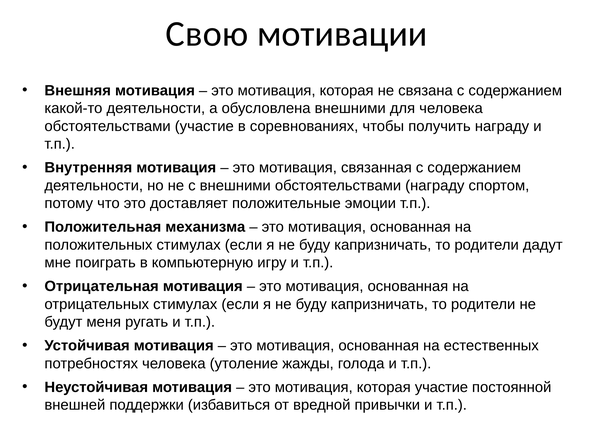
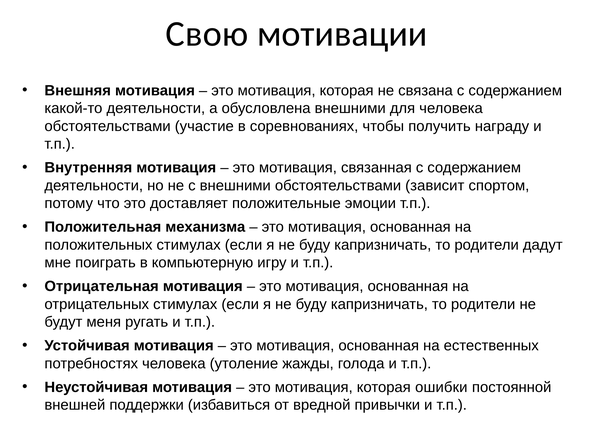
обстоятельствами награду: награду -> зависит
которая участие: участие -> ошибки
